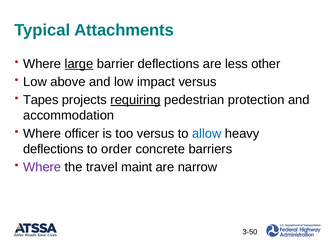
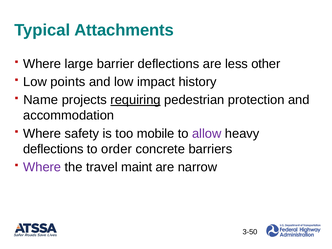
large underline: present -> none
above: above -> points
impact versus: versus -> history
Tapes: Tapes -> Name
officer: officer -> safety
too versus: versus -> mobile
allow colour: blue -> purple
